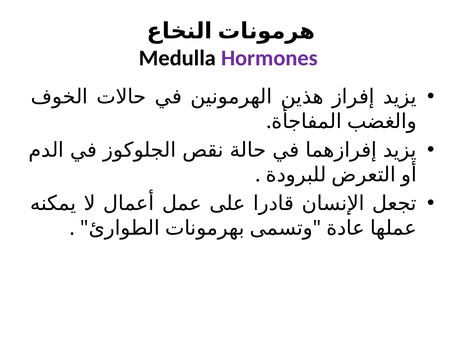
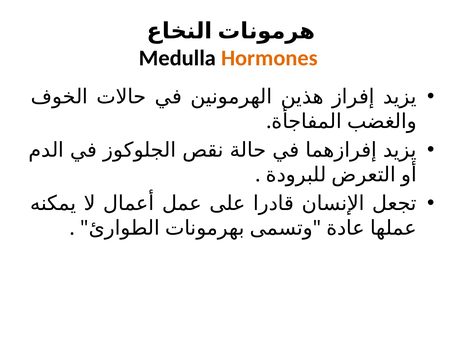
Hormones colour: purple -> orange
